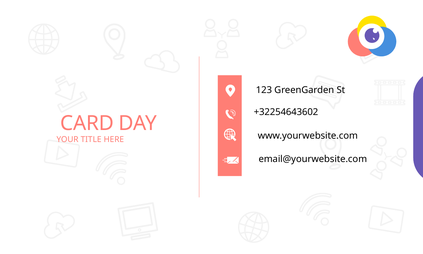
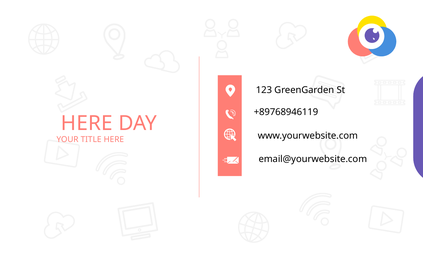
+32254643602: +32254643602 -> +89768946119
CARD at (87, 123): CARD -> HERE
